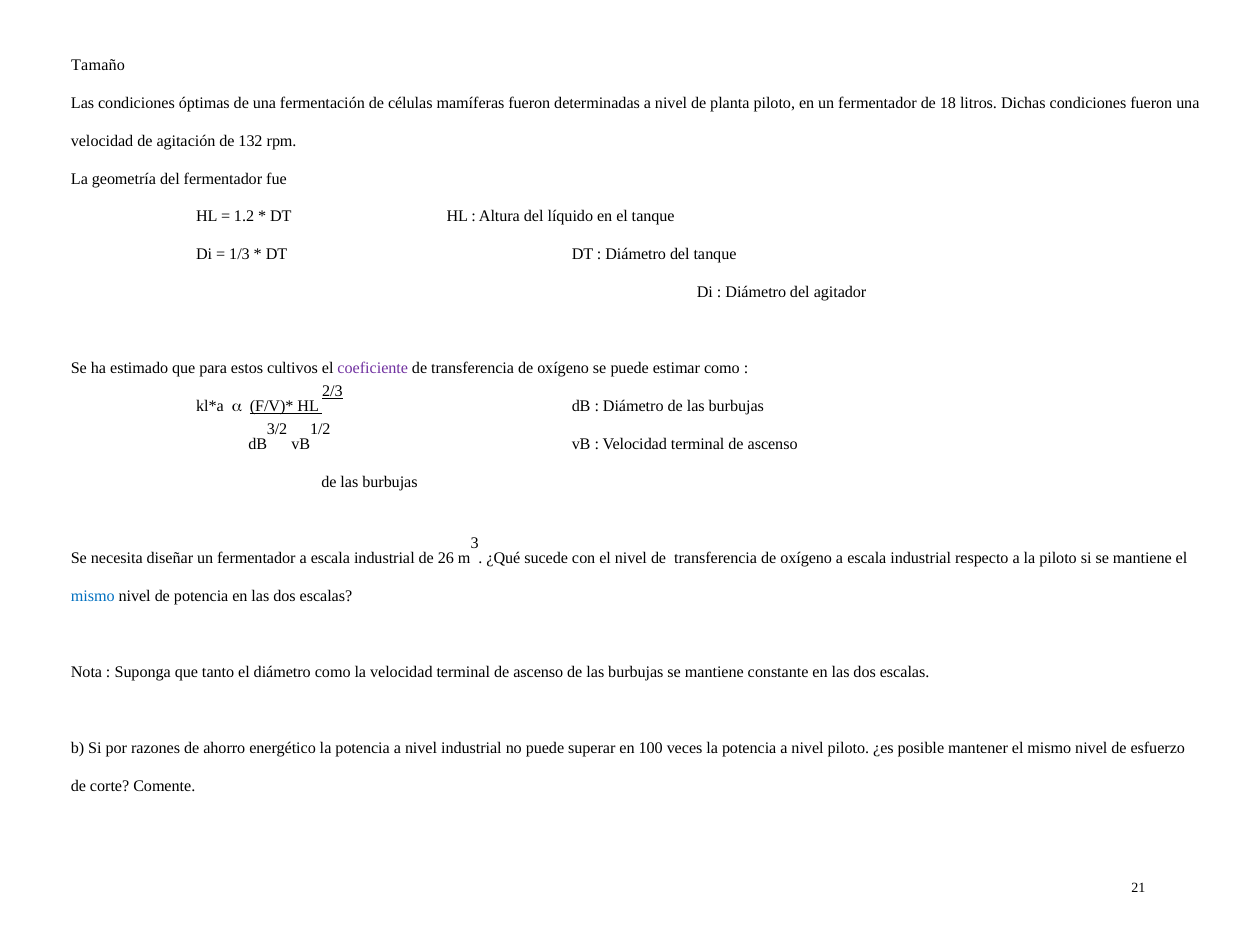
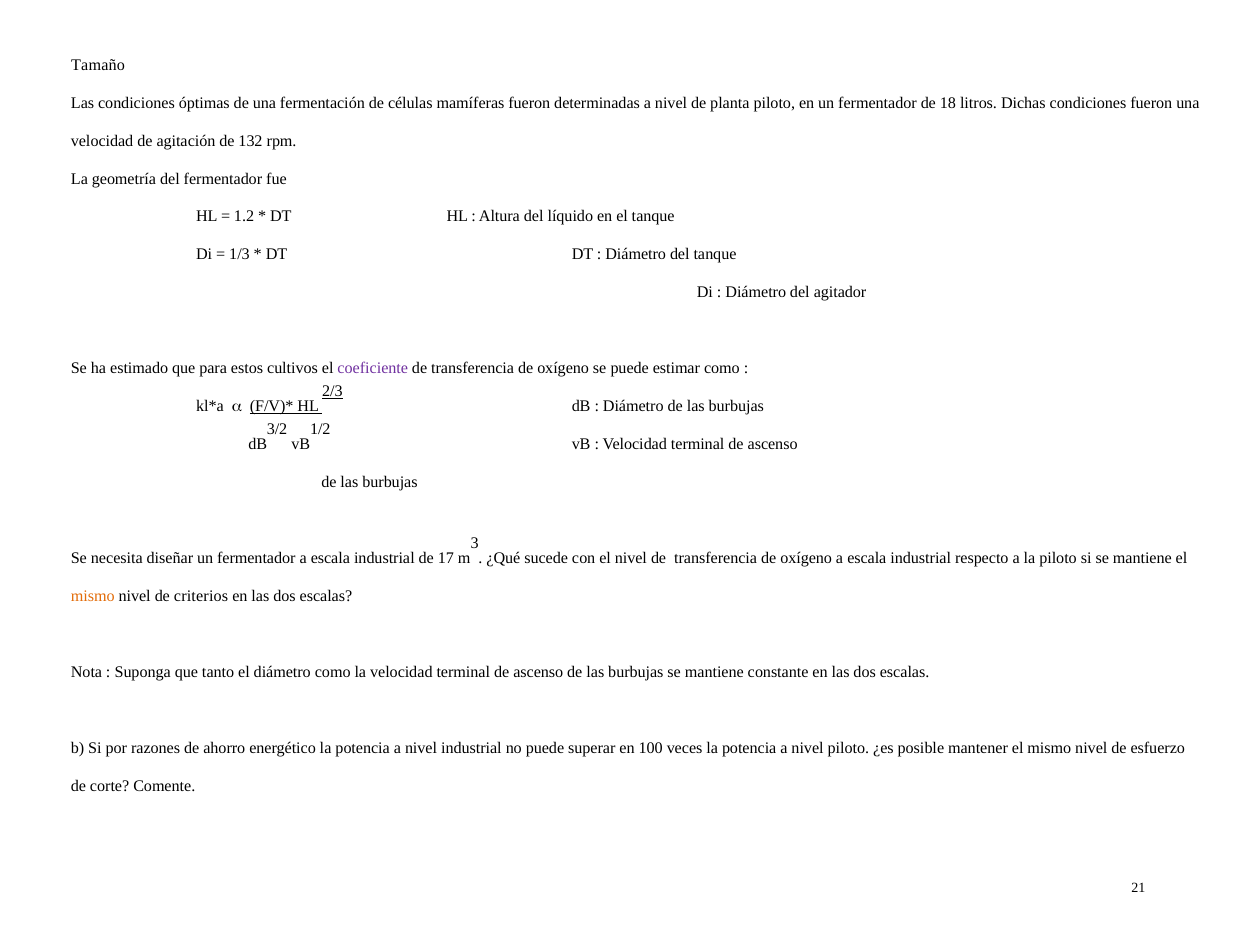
26: 26 -> 17
mismo at (93, 596) colour: blue -> orange
de potencia: potencia -> criterios
